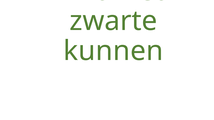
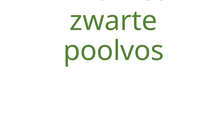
kunnen: kunnen -> poolvos
